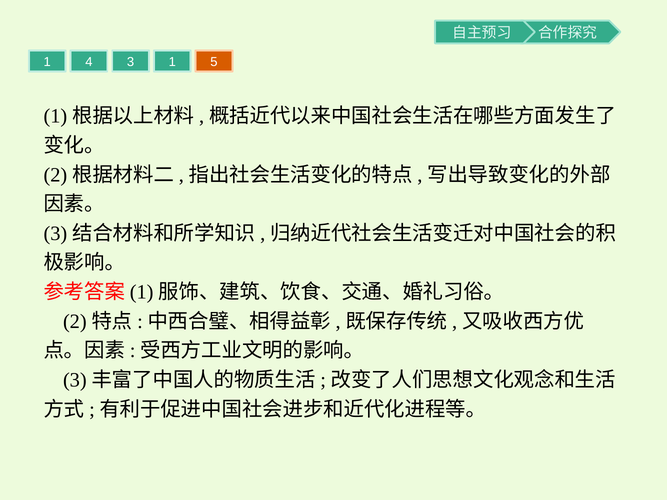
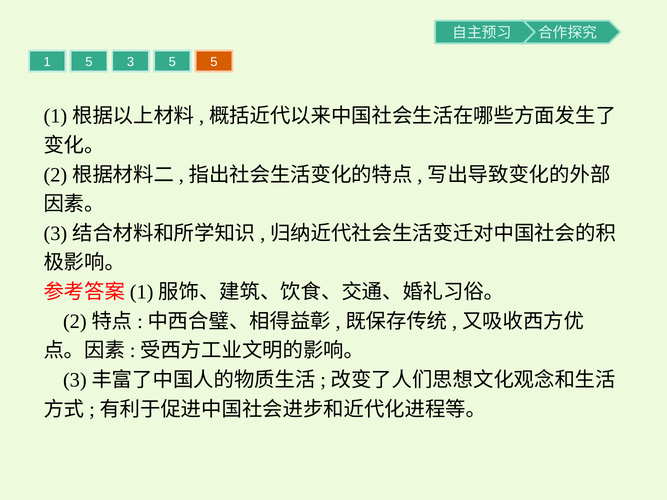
1 4: 4 -> 5
3 1: 1 -> 5
